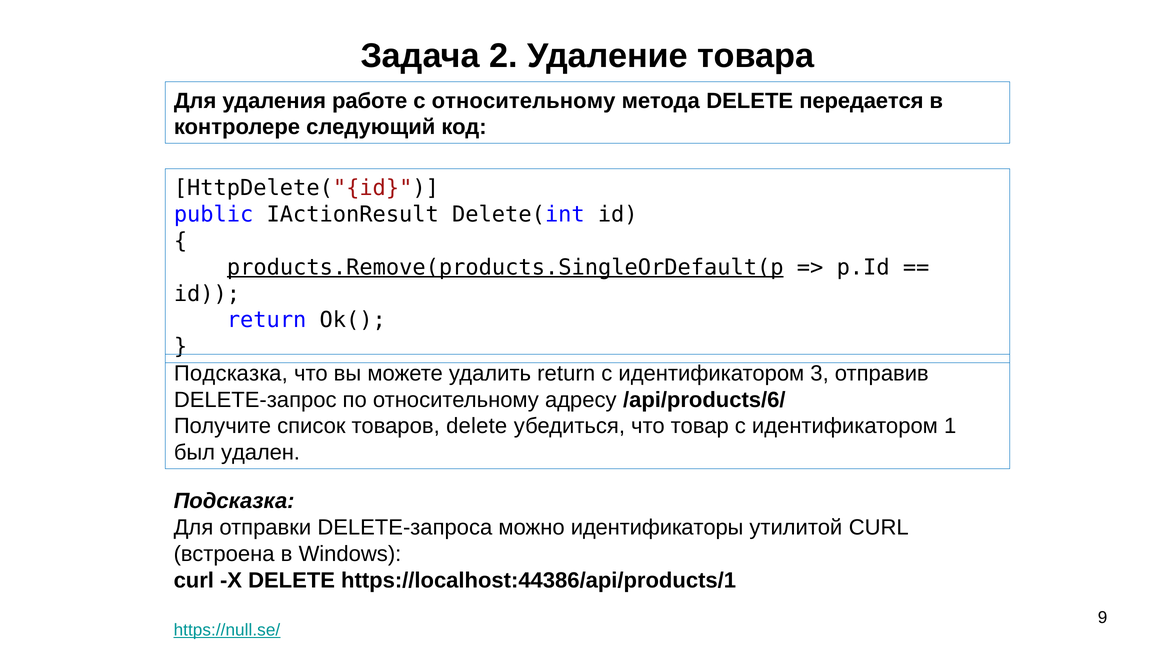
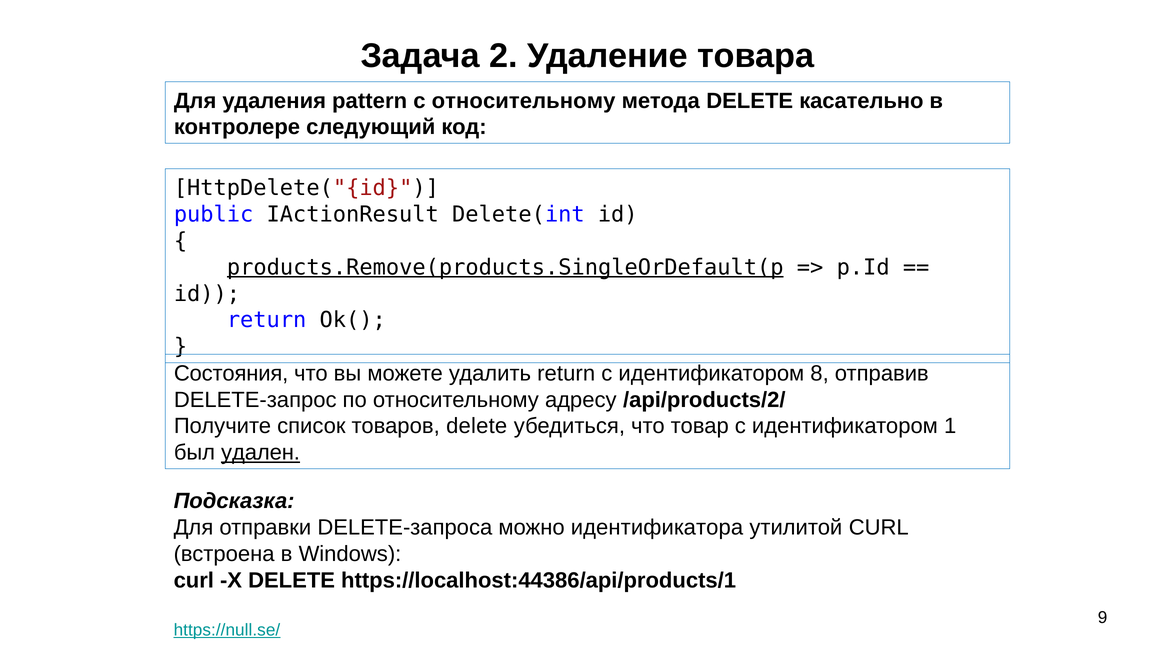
работе: работе -> pattern
передается: передается -> касательно
Подсказка at (231, 373): Подсказка -> Состояния
3: 3 -> 8
/api/products/6/: /api/products/6/ -> /api/products/2/
удален underline: none -> present
идентификаторы: идентификаторы -> идентификатора
